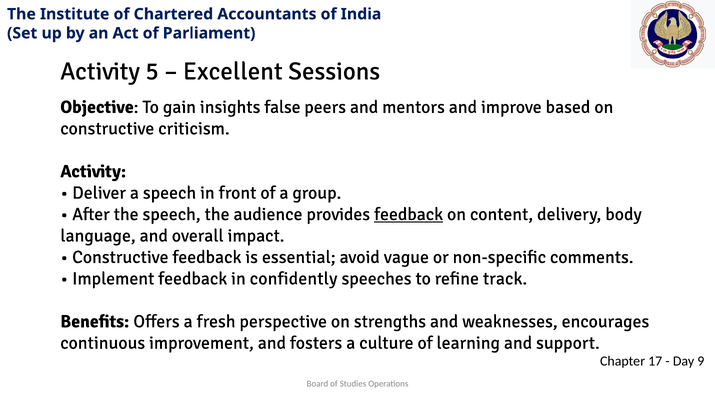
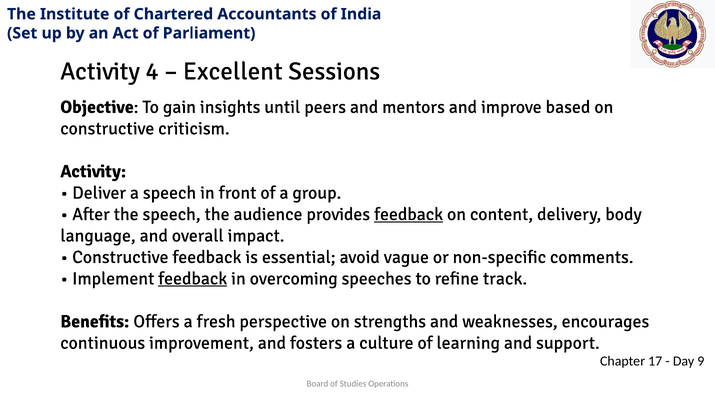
5: 5 -> 4
false: false -> until
feedback at (193, 279) underline: none -> present
confidently: confidently -> overcoming
